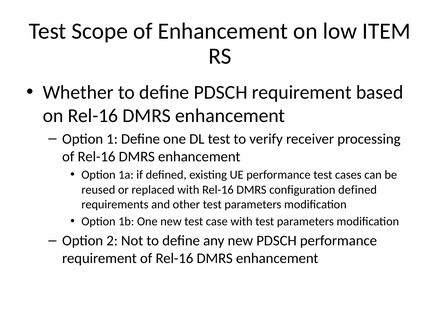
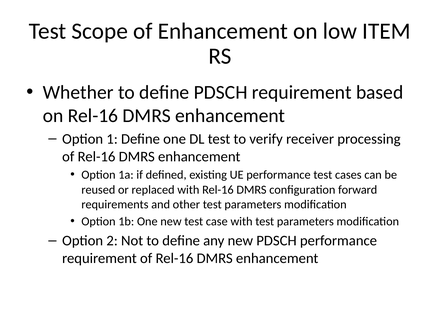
configuration defined: defined -> forward
